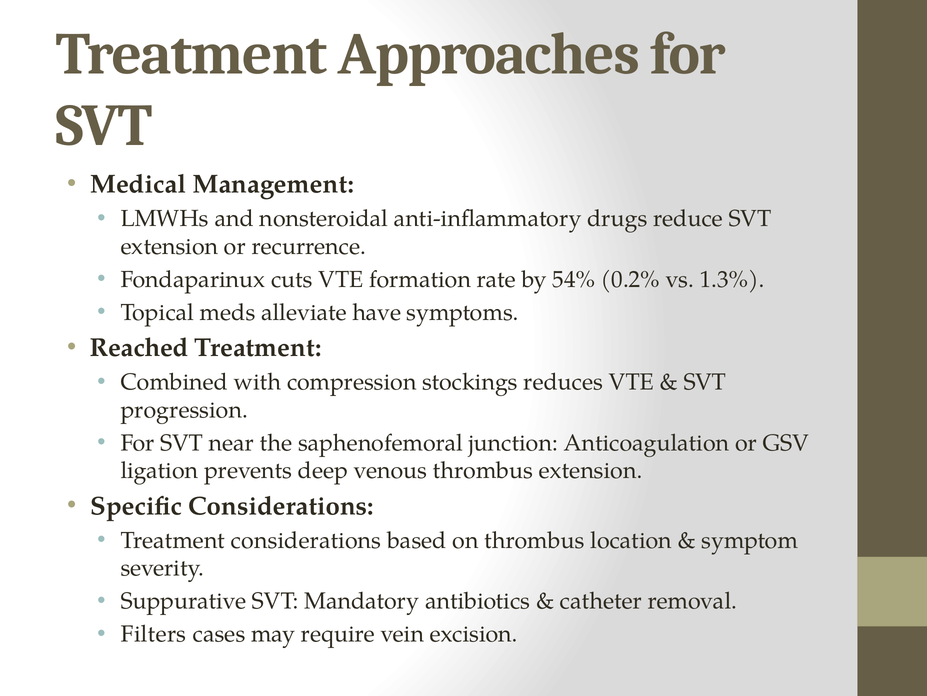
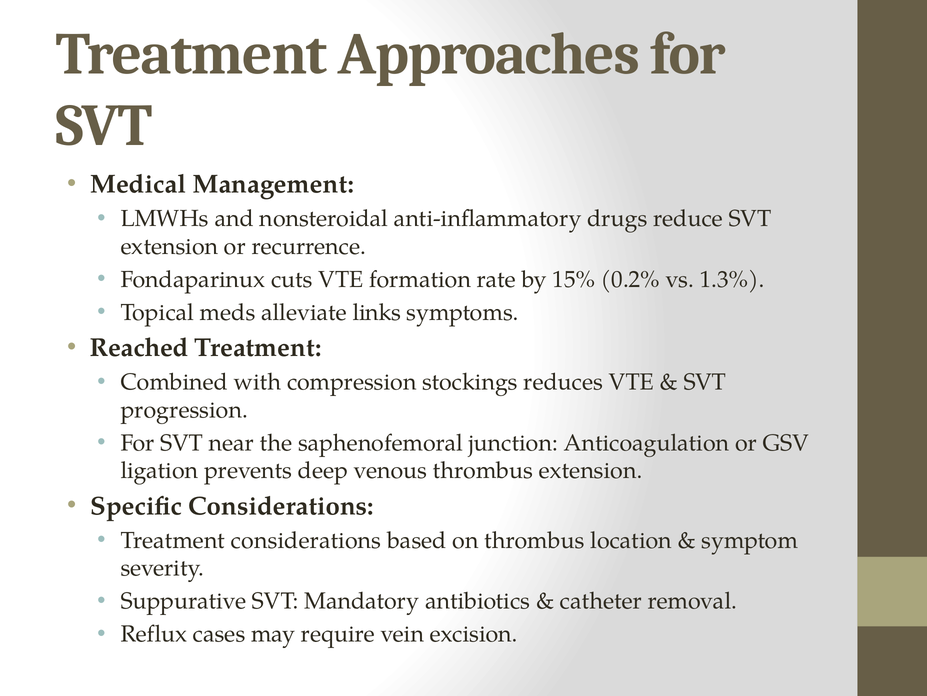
54%: 54% -> 15%
have: have -> links
Filters: Filters -> Reflux
